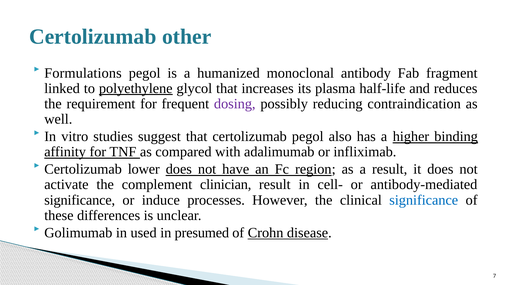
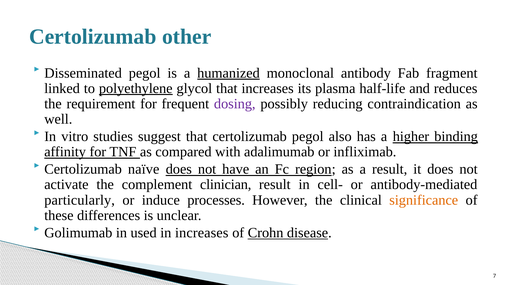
Formulations: Formulations -> Disseminated
humanized underline: none -> present
lower: lower -> naïve
significance at (80, 200): significance -> particularly
significance at (424, 200) colour: blue -> orange
in presumed: presumed -> increases
